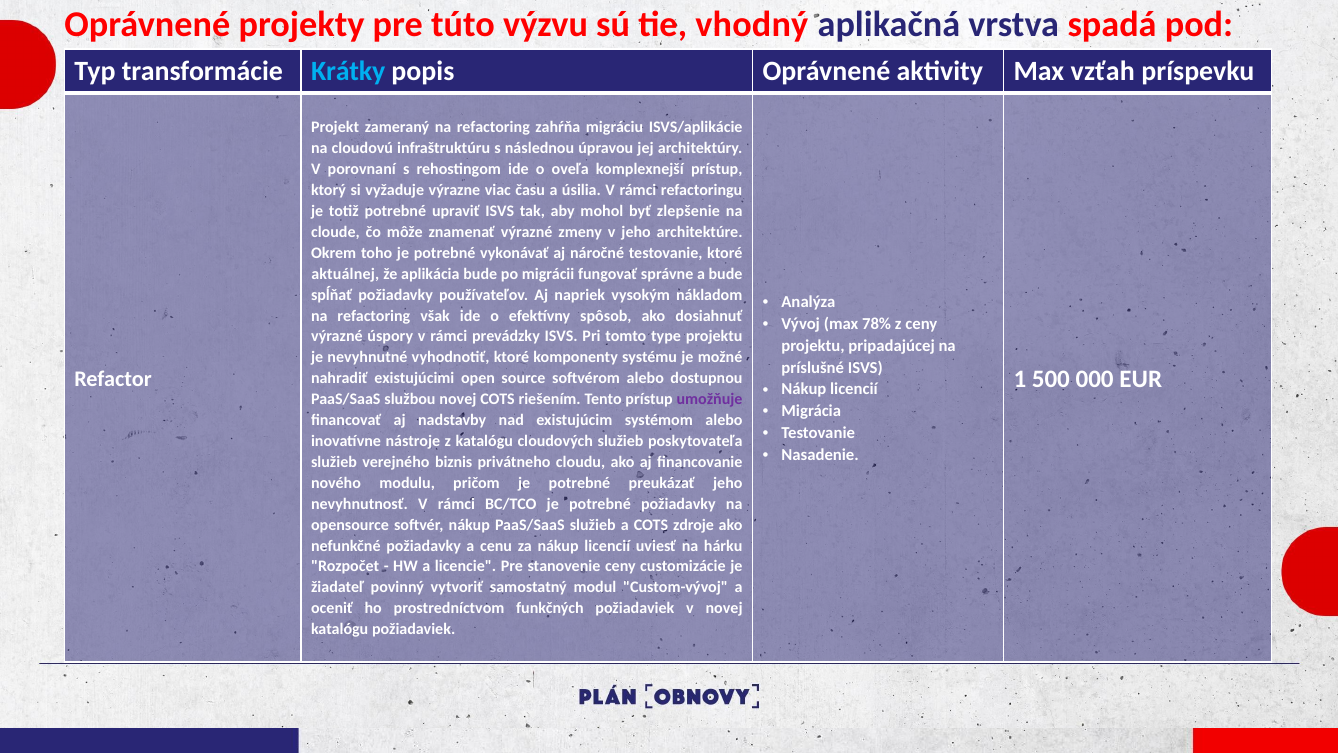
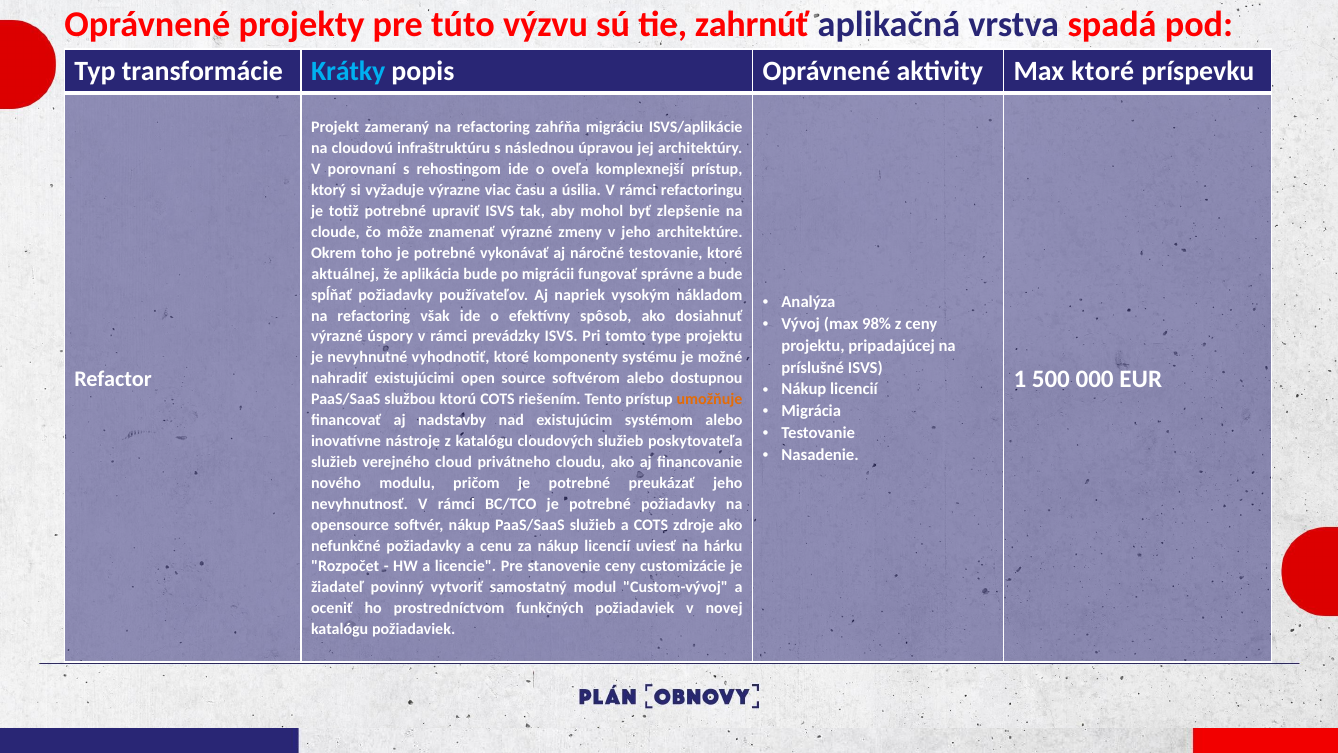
vhodný: vhodný -> zahrnúť
Max vzťah: vzťah -> ktoré
78%: 78% -> 98%
službou novej: novej -> ktorú
umožňuje colour: purple -> orange
biznis: biznis -> cloud
